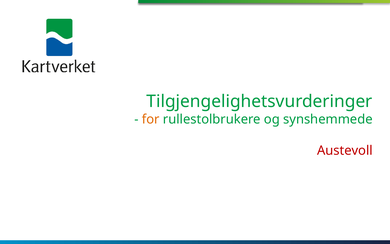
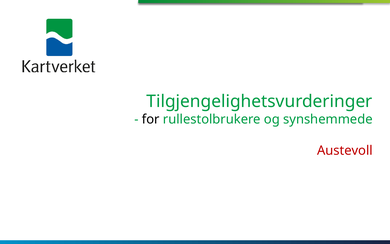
for colour: orange -> black
